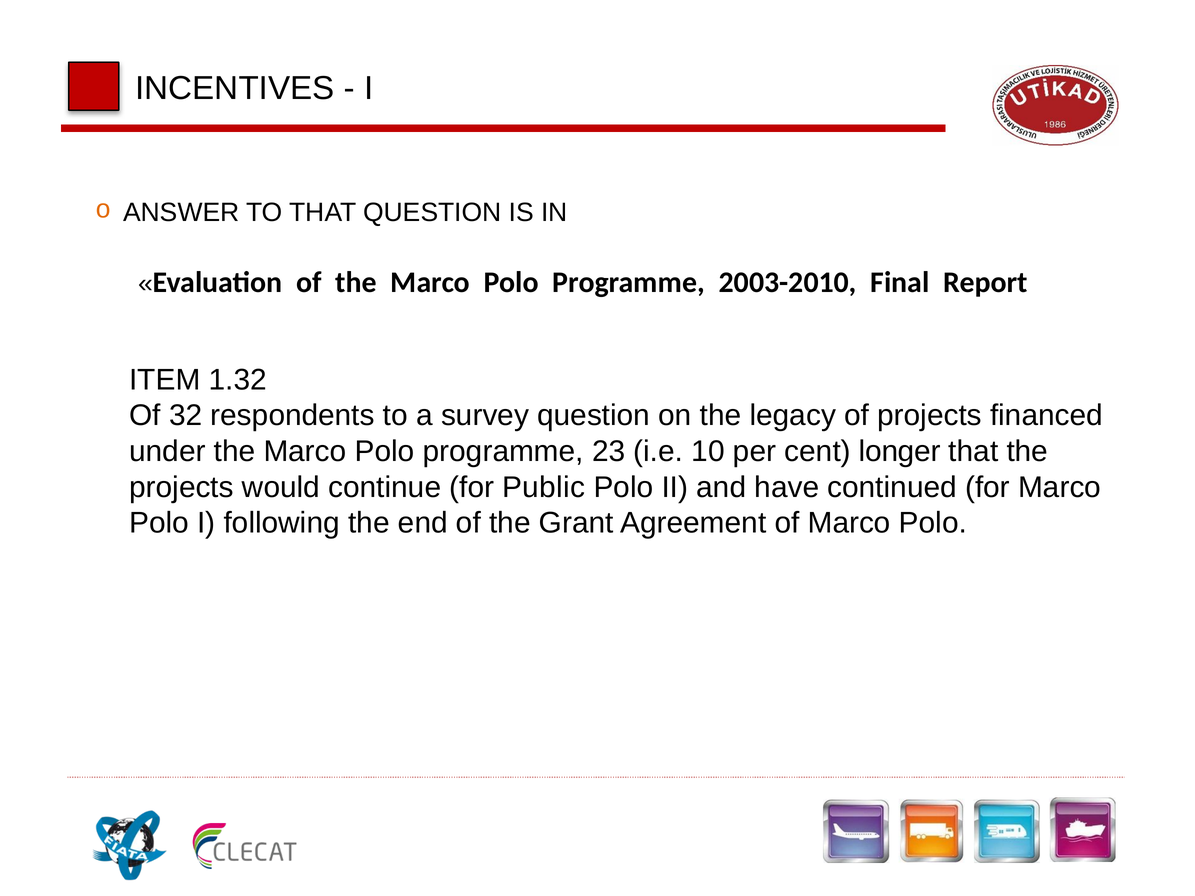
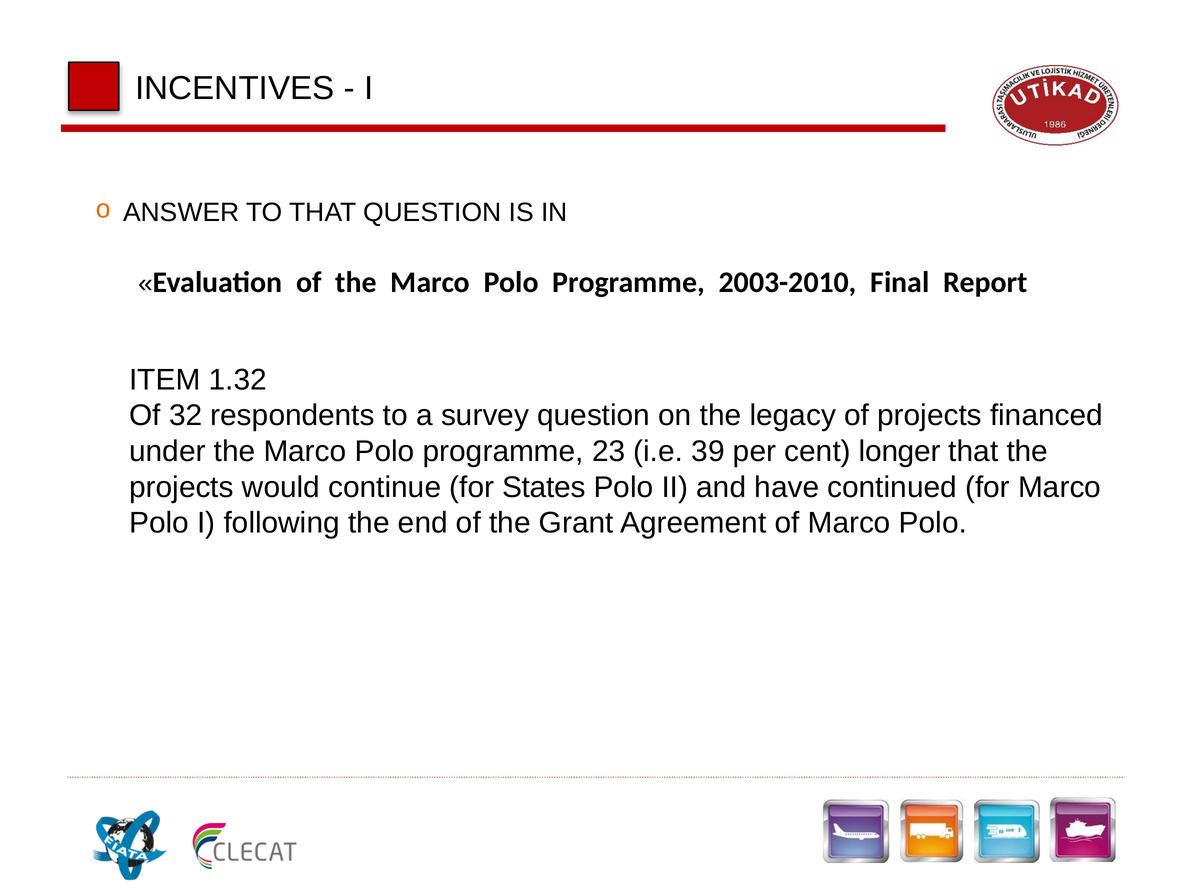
10: 10 -> 39
Public: Public -> States
